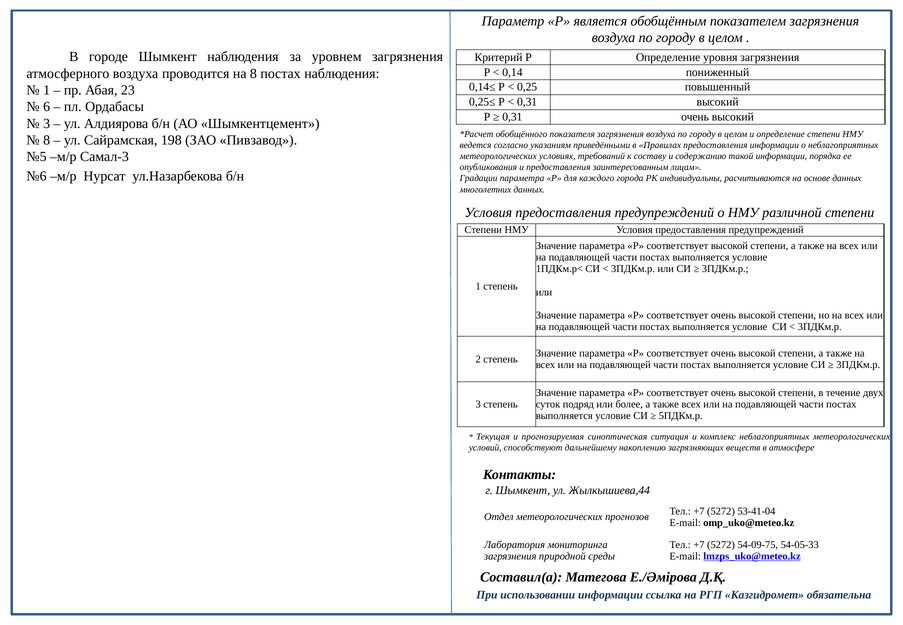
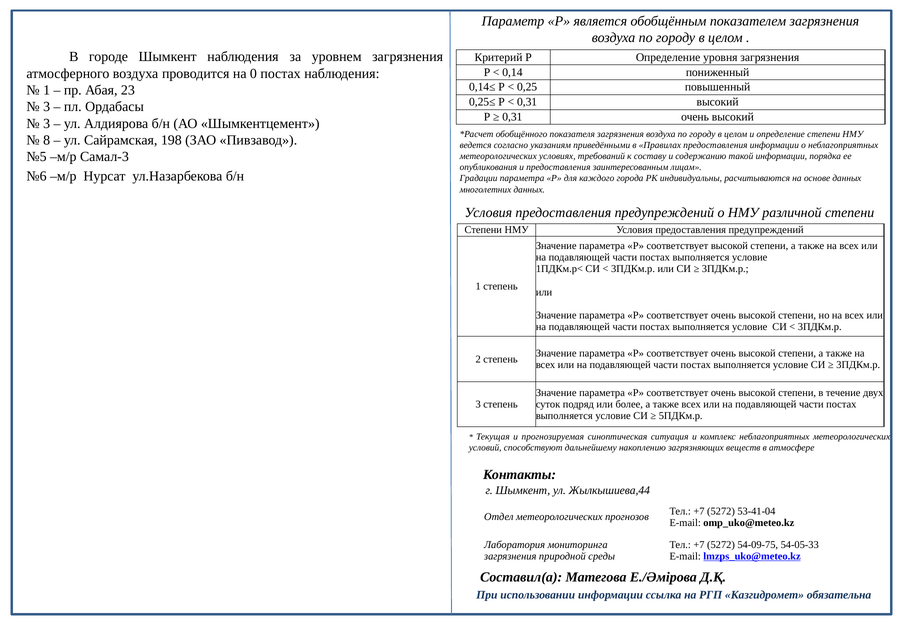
на 8: 8 -> 0
6 at (47, 107): 6 -> 3
